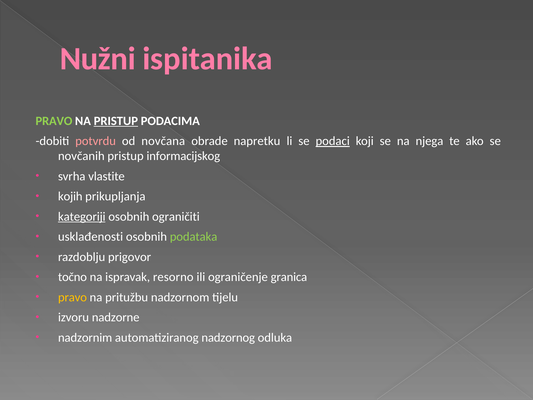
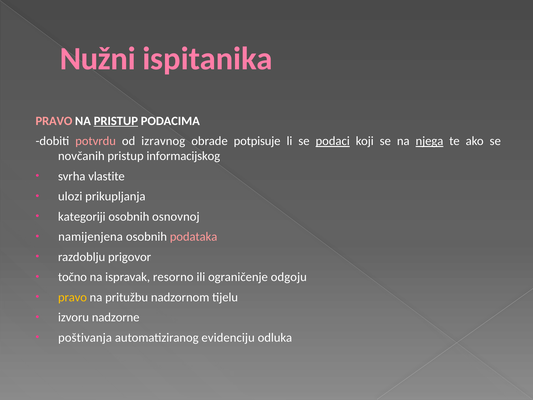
PRAVO at (54, 121) colour: light green -> pink
novčana: novčana -> izravnog
napretku: napretku -> potpisuje
njega underline: none -> present
kojih: kojih -> ulozi
kategoriji underline: present -> none
ograničiti: ograničiti -> osnovnoj
usklađenosti: usklađenosti -> namijenjena
podataka colour: light green -> pink
granica: granica -> odgoju
nadzornim: nadzornim -> poštivanja
nadzornog: nadzornog -> evidenciju
